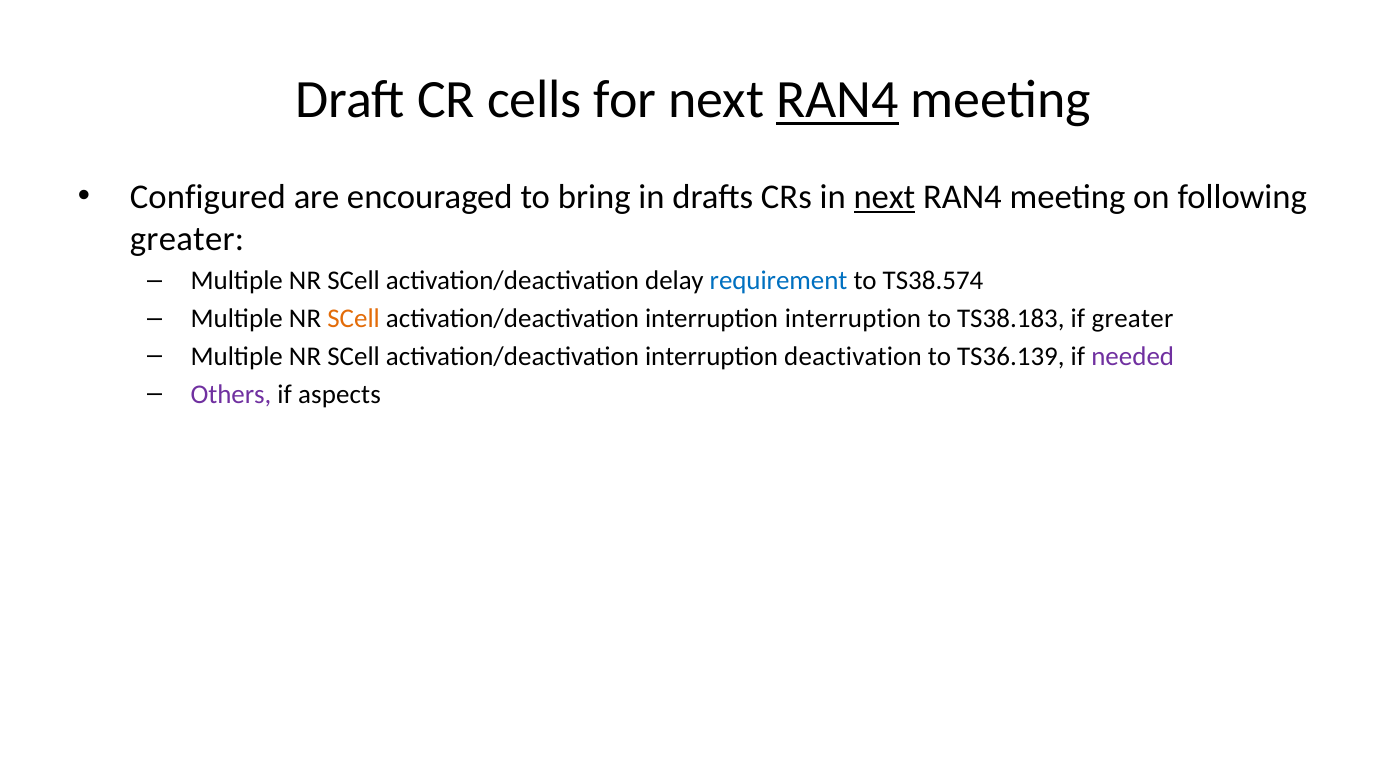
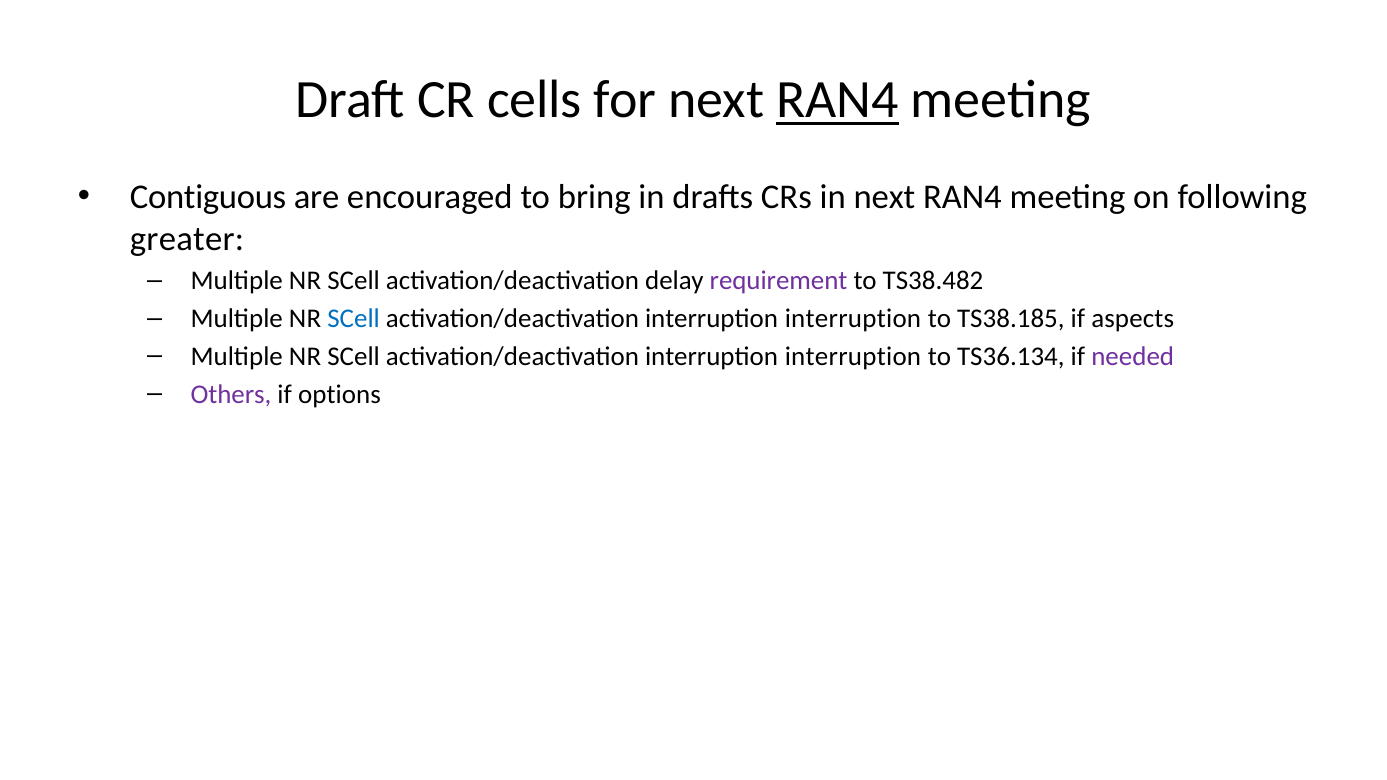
Configured: Configured -> Contiguous
next at (884, 197) underline: present -> none
requirement colour: blue -> purple
TS38.574: TS38.574 -> TS38.482
SCell at (354, 319) colour: orange -> blue
TS38.183: TS38.183 -> TS38.185
if greater: greater -> aspects
deactivation at (853, 357): deactivation -> interruption
TS36.139: TS36.139 -> TS36.134
aspects: aspects -> options
